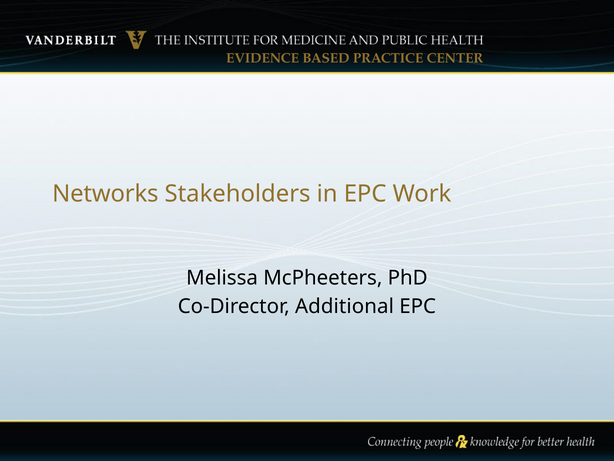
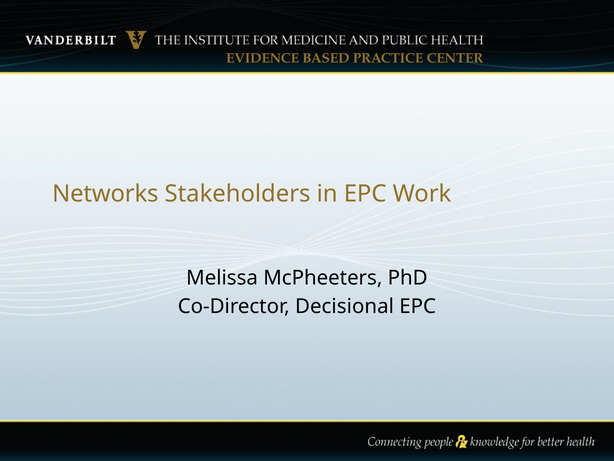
Additional: Additional -> Decisional
